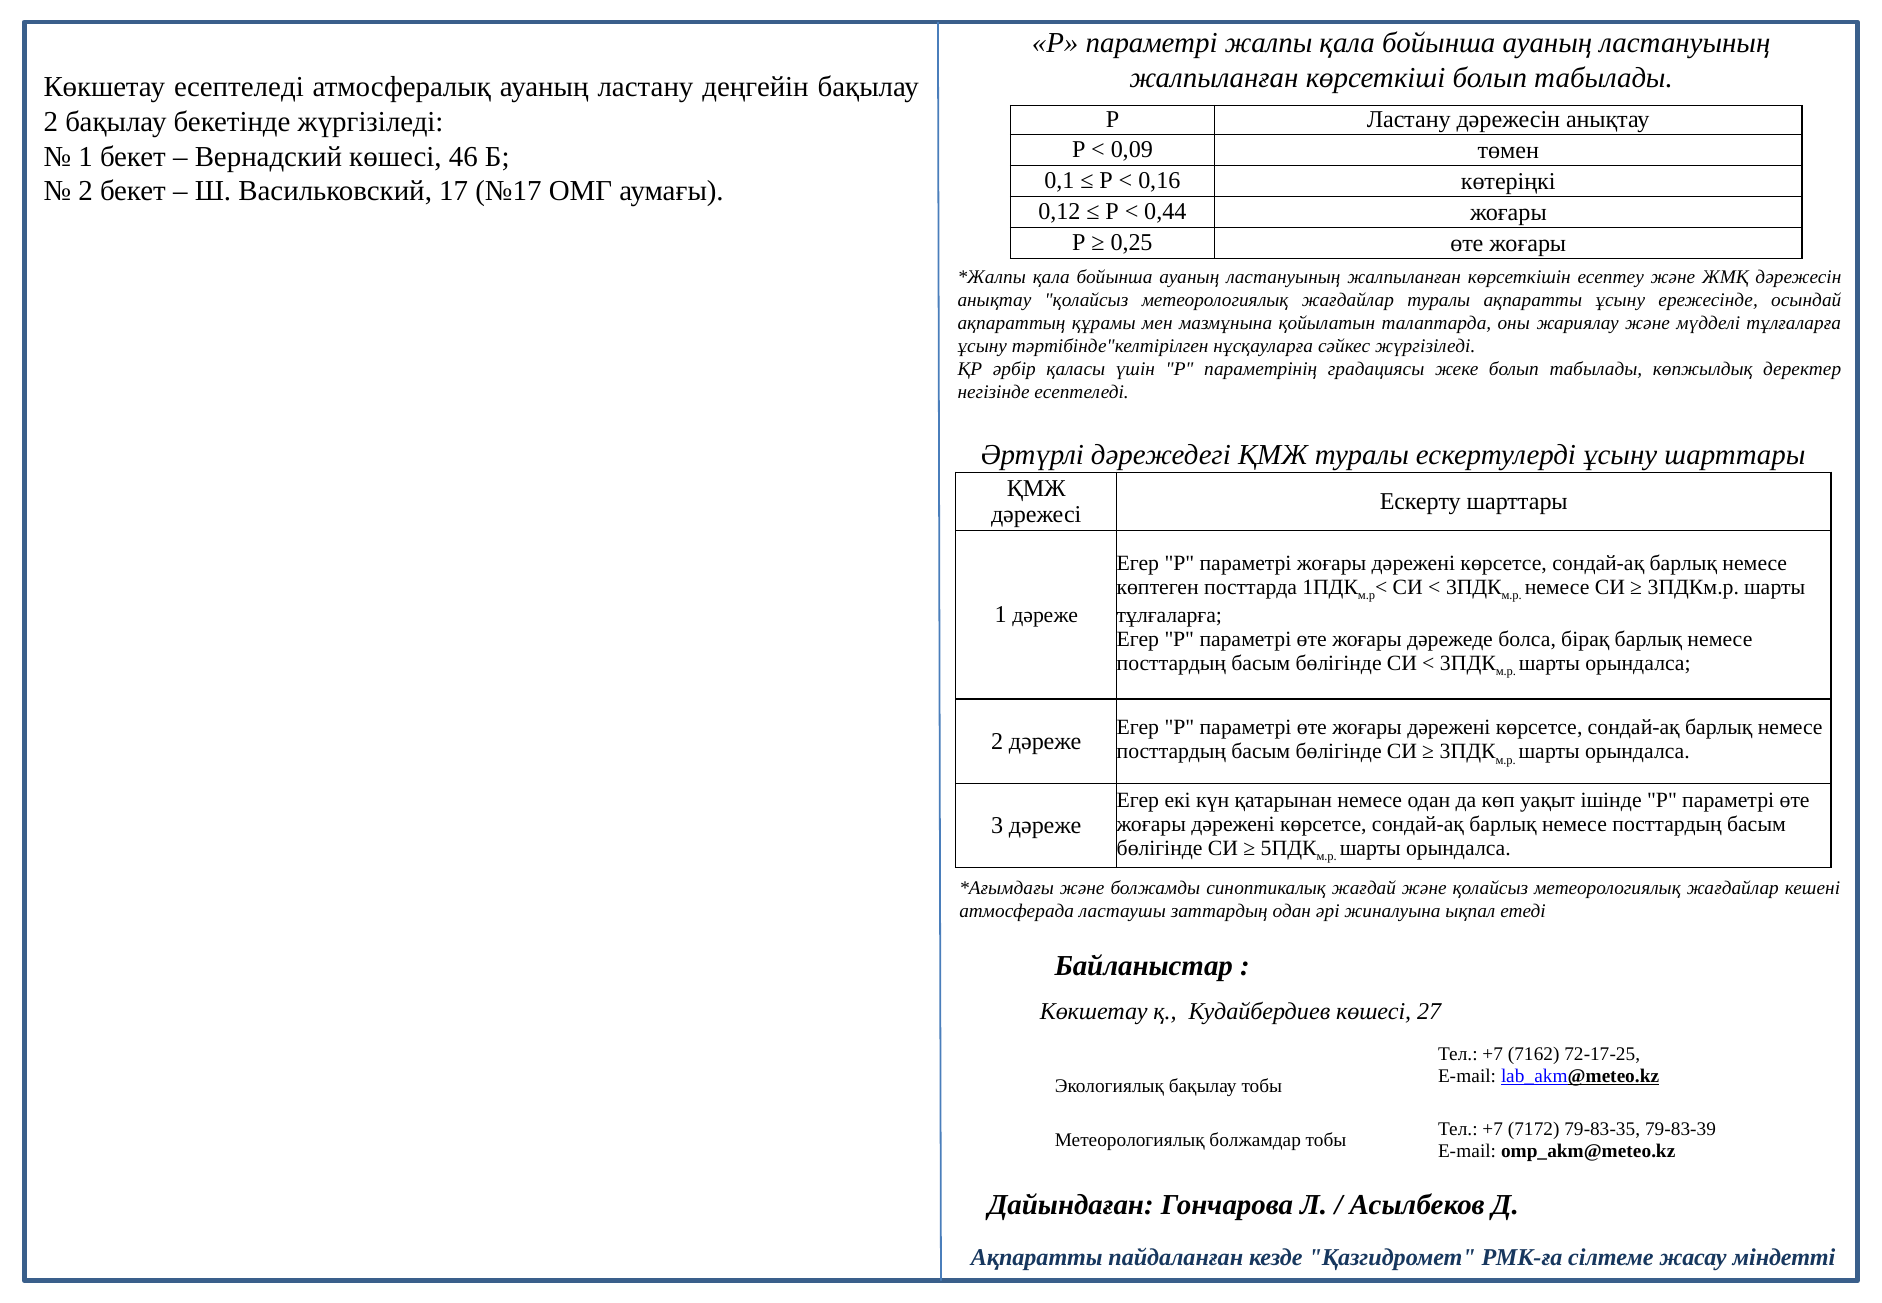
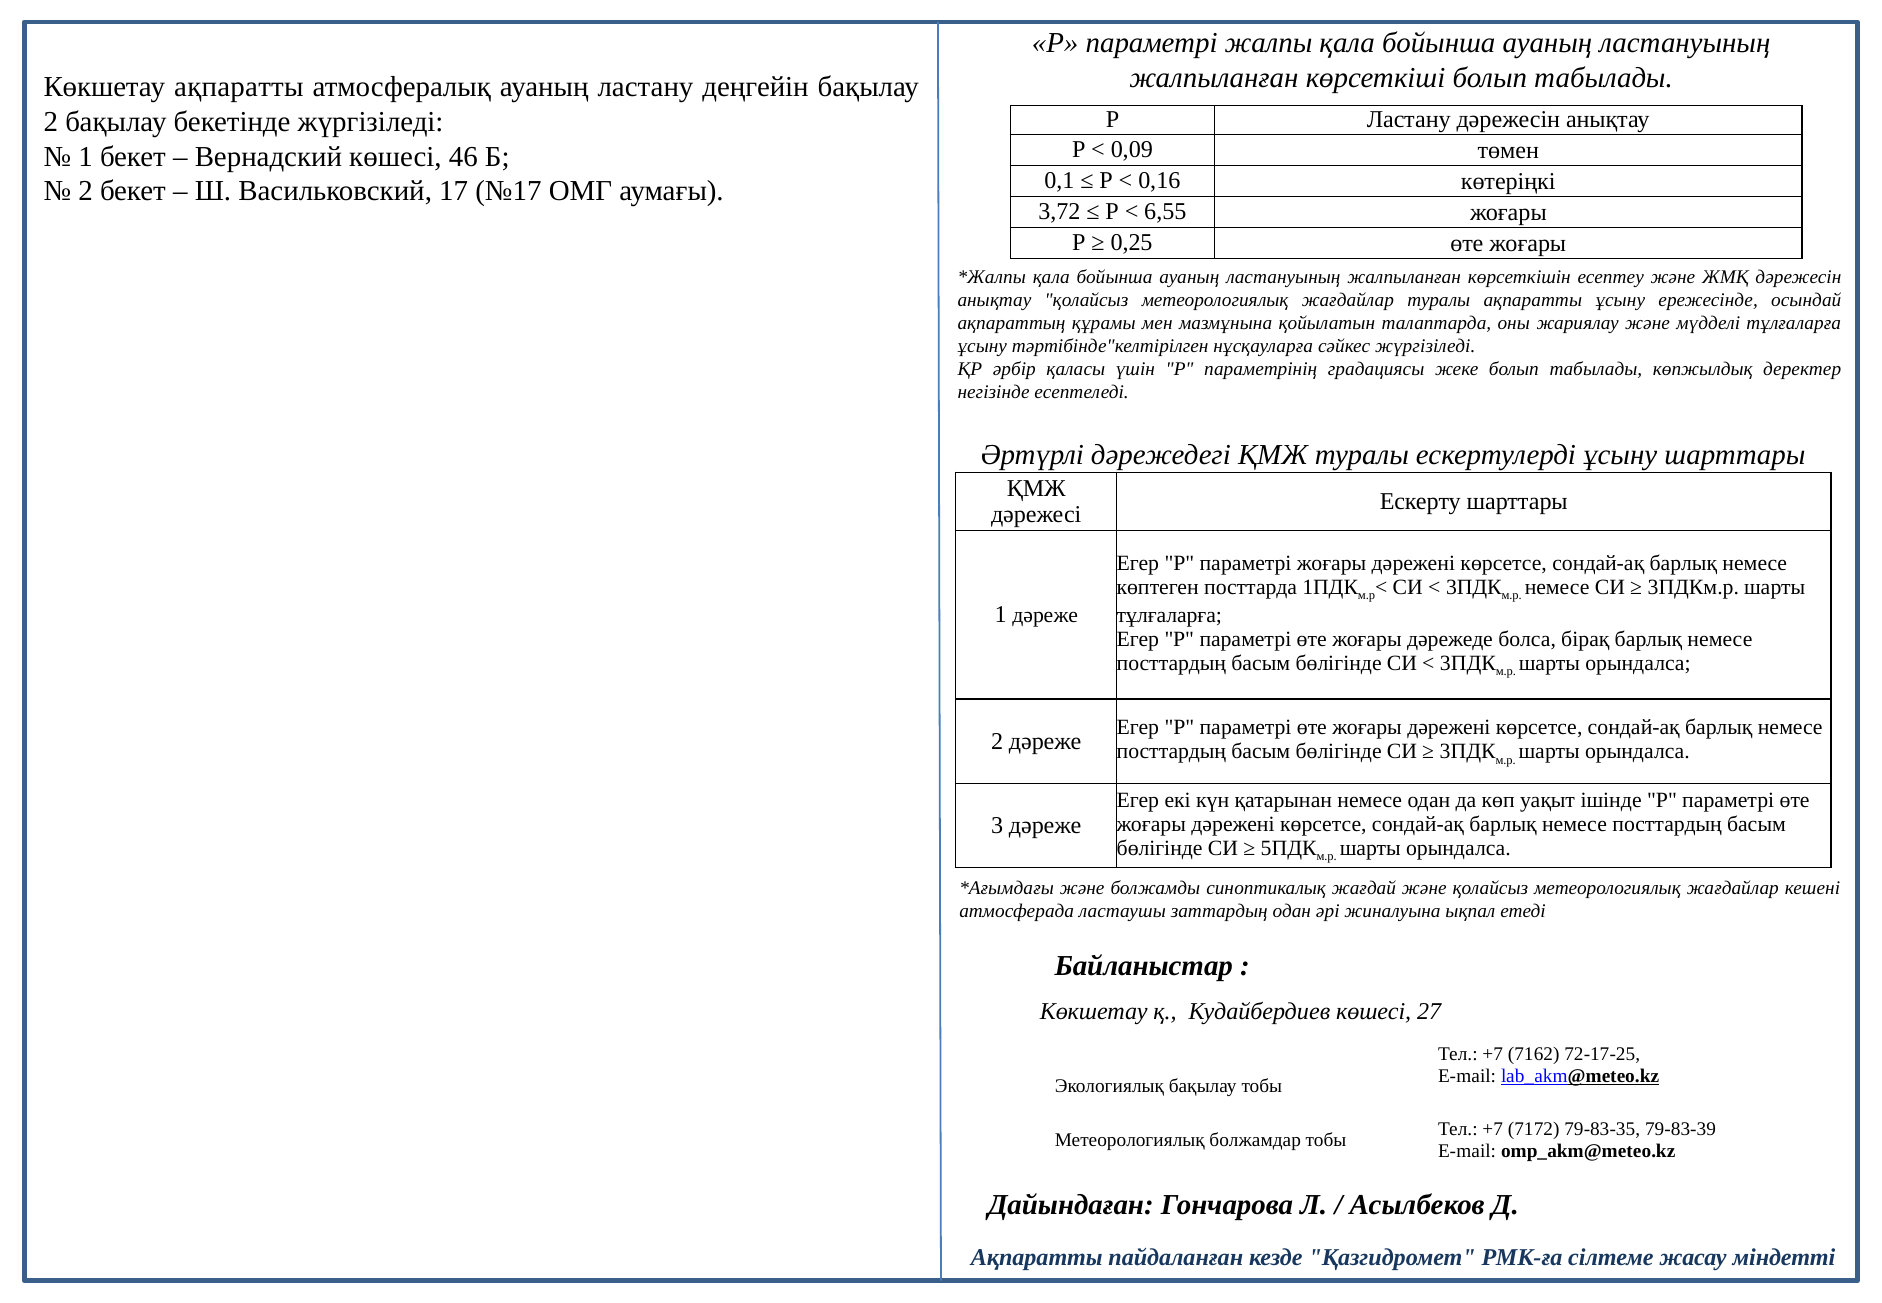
Көкшетау есептеледі: есептеледі -> ақпаратты
0,12: 0,12 -> 3,72
0,44: 0,44 -> 6,55
